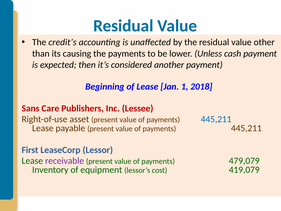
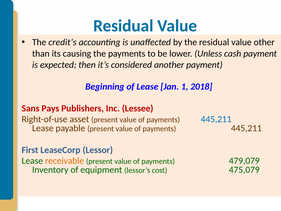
Care: Care -> Pays
receivable colour: purple -> orange
419,079: 419,079 -> 475,079
